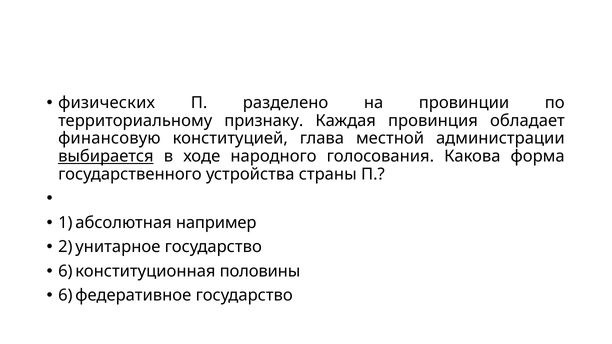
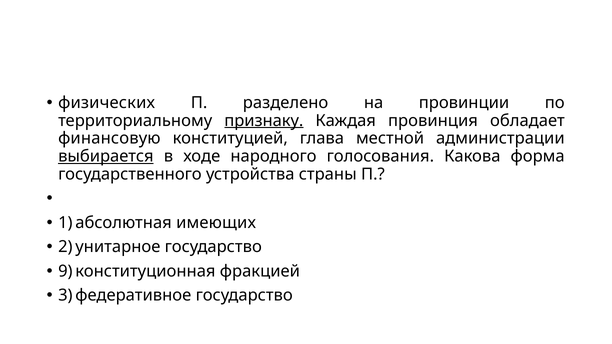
признаку underline: none -> present
например: например -> имеющих
6 at (65, 271): 6 -> 9
половины: половины -> фракцией
6 at (65, 296): 6 -> 3
